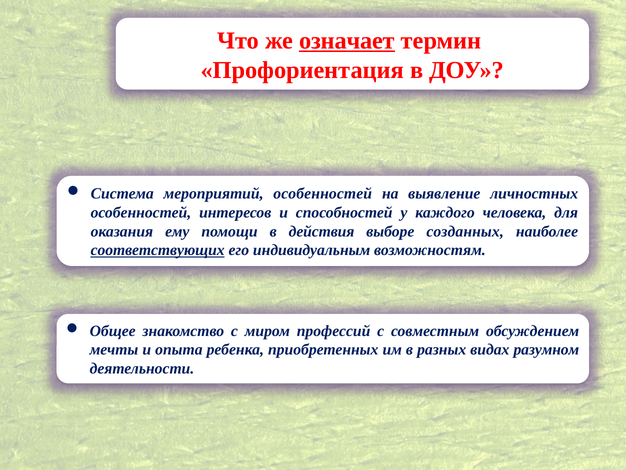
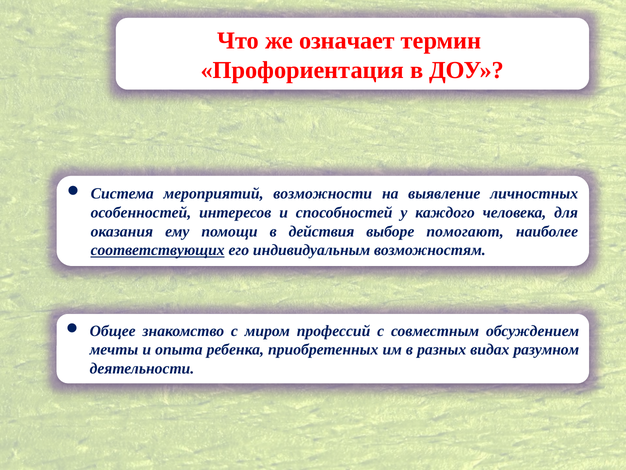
означает underline: present -> none
мероприятий особенностей: особенностей -> возможности
созданных: созданных -> помогают
